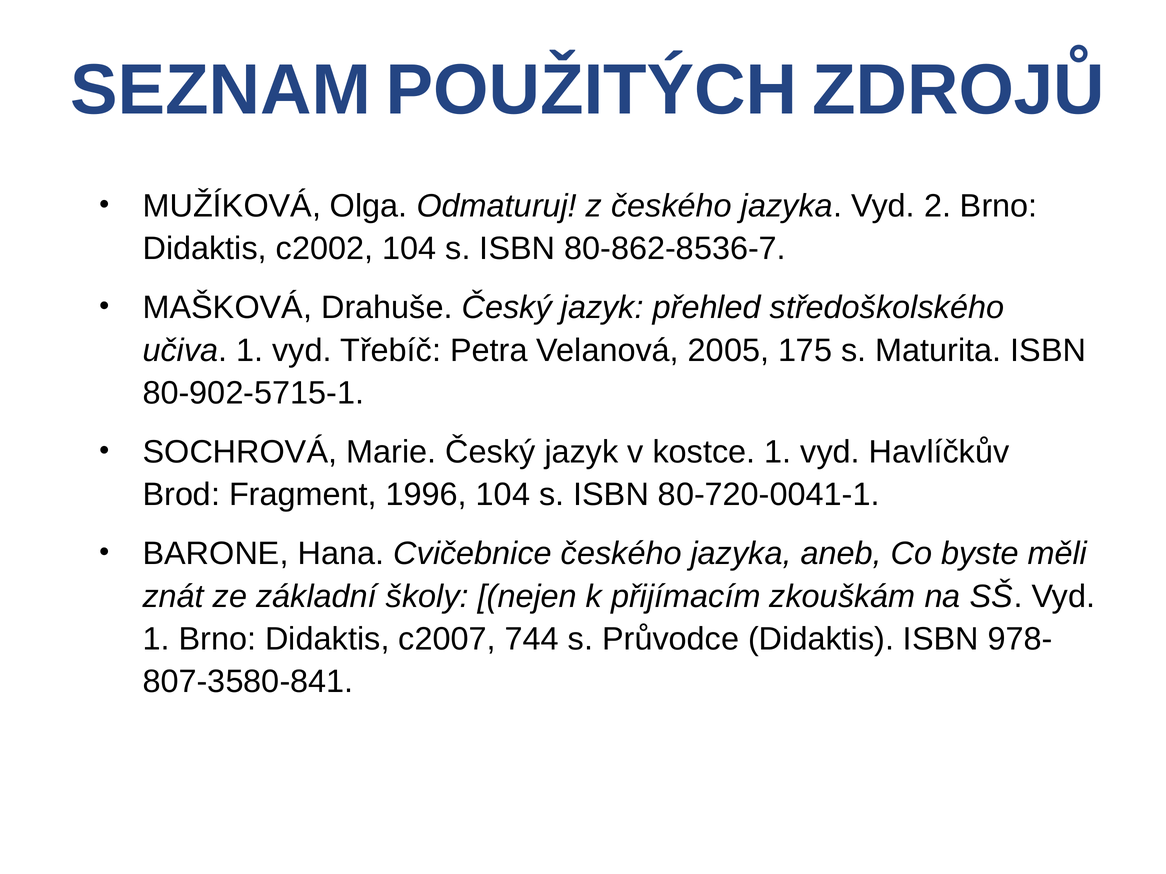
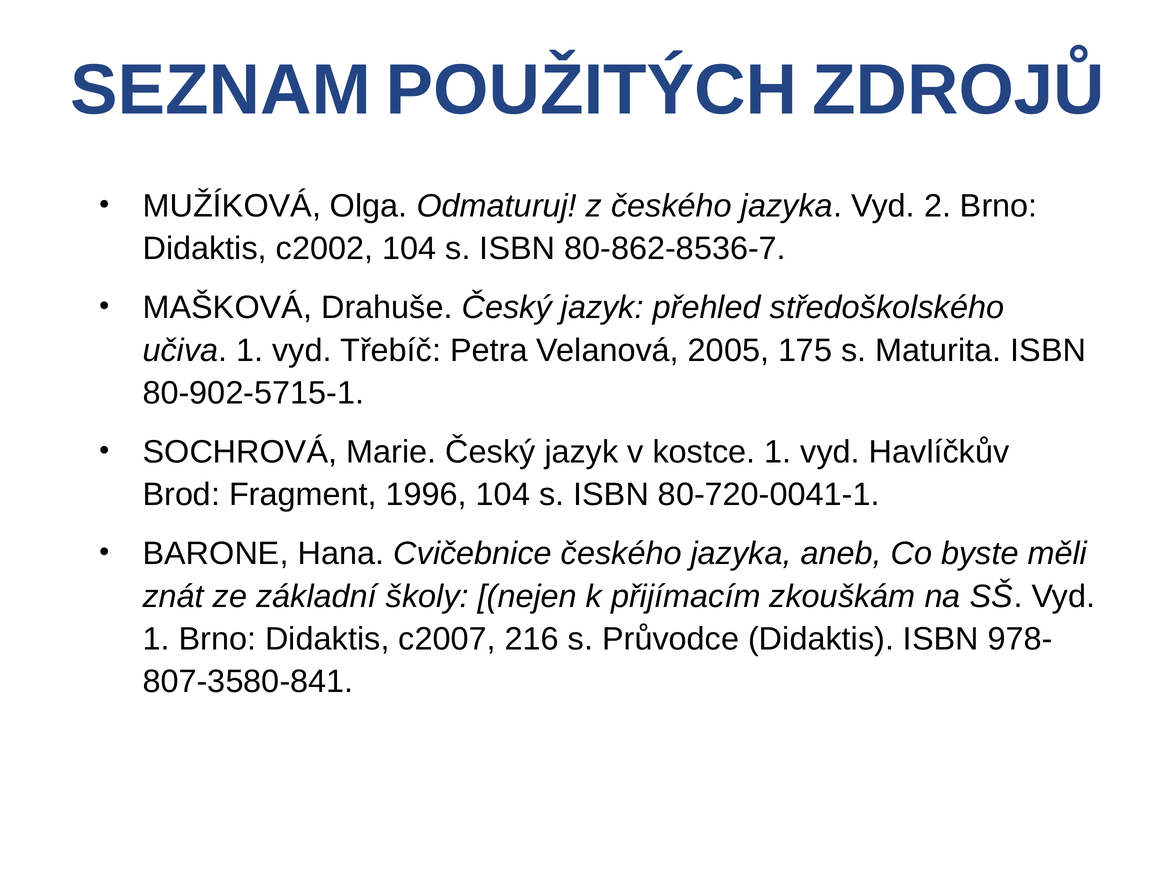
744: 744 -> 216
